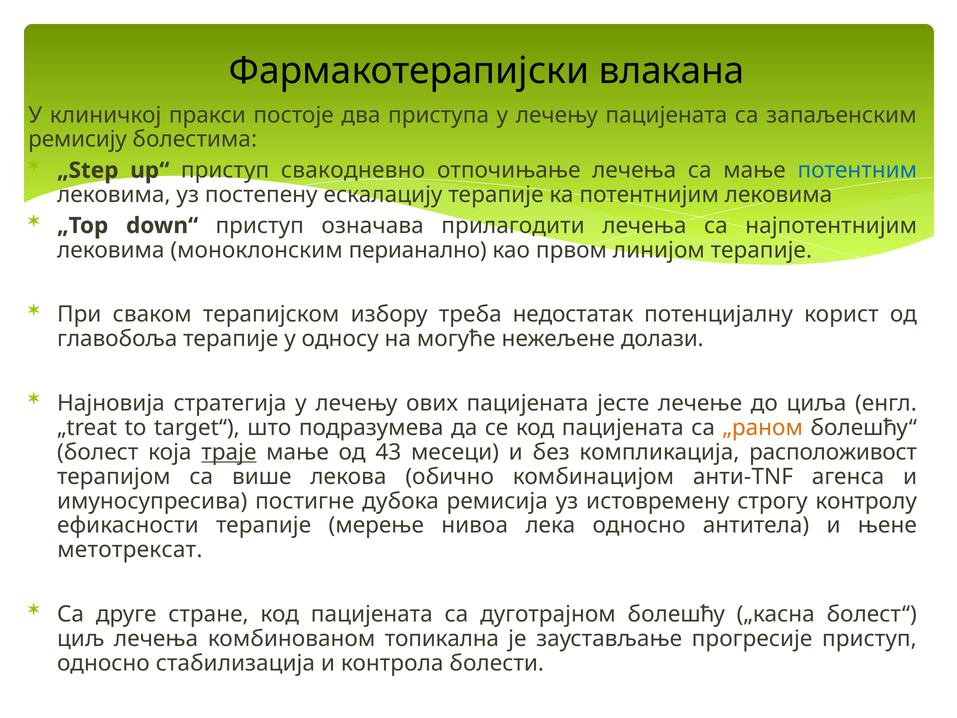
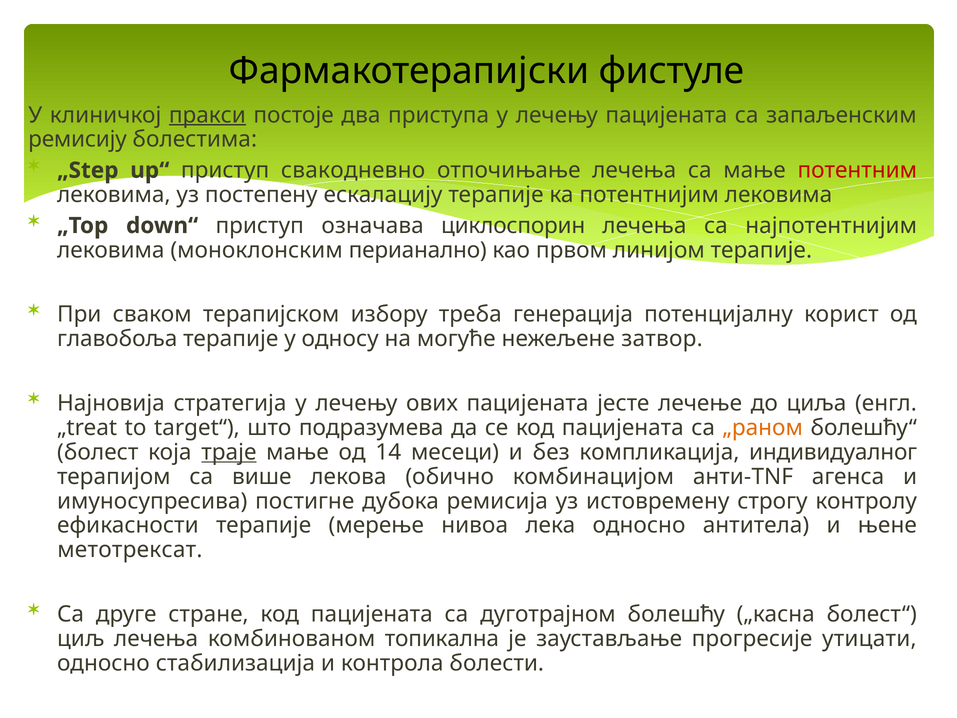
влакана: влакана -> фистуле
пракси underline: none -> present
потентним colour: blue -> red
прилагодити: прилагодити -> циклоспорин
недостатак: недостатак -> генерација
долази: долази -> затвор
43: 43 -> 14
расположивост: расположивост -> индивидуалног
прогресије приступ: приступ -> утицати
